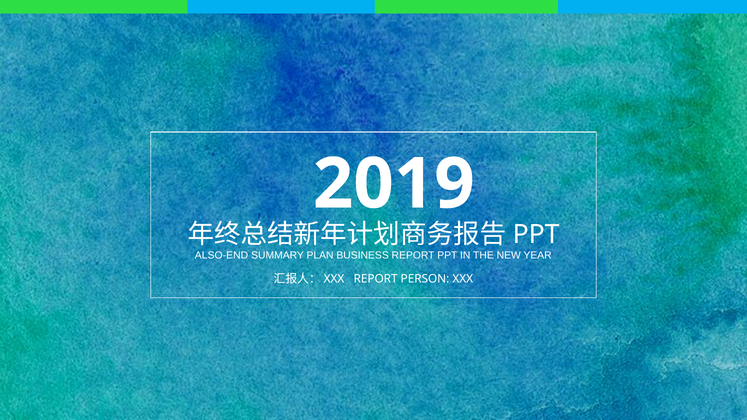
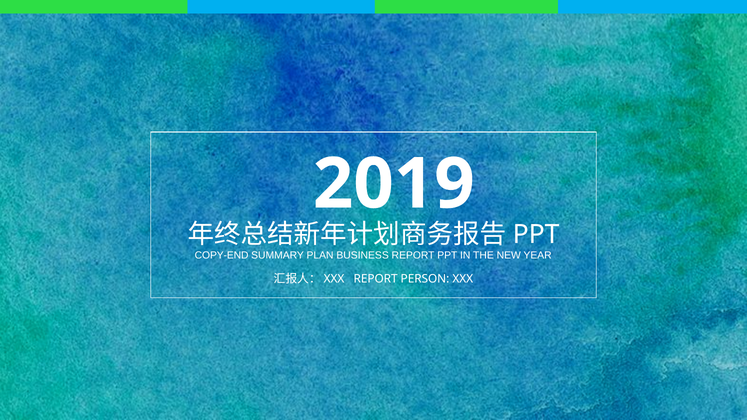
ALSO-END: ALSO-END -> COPY-END
